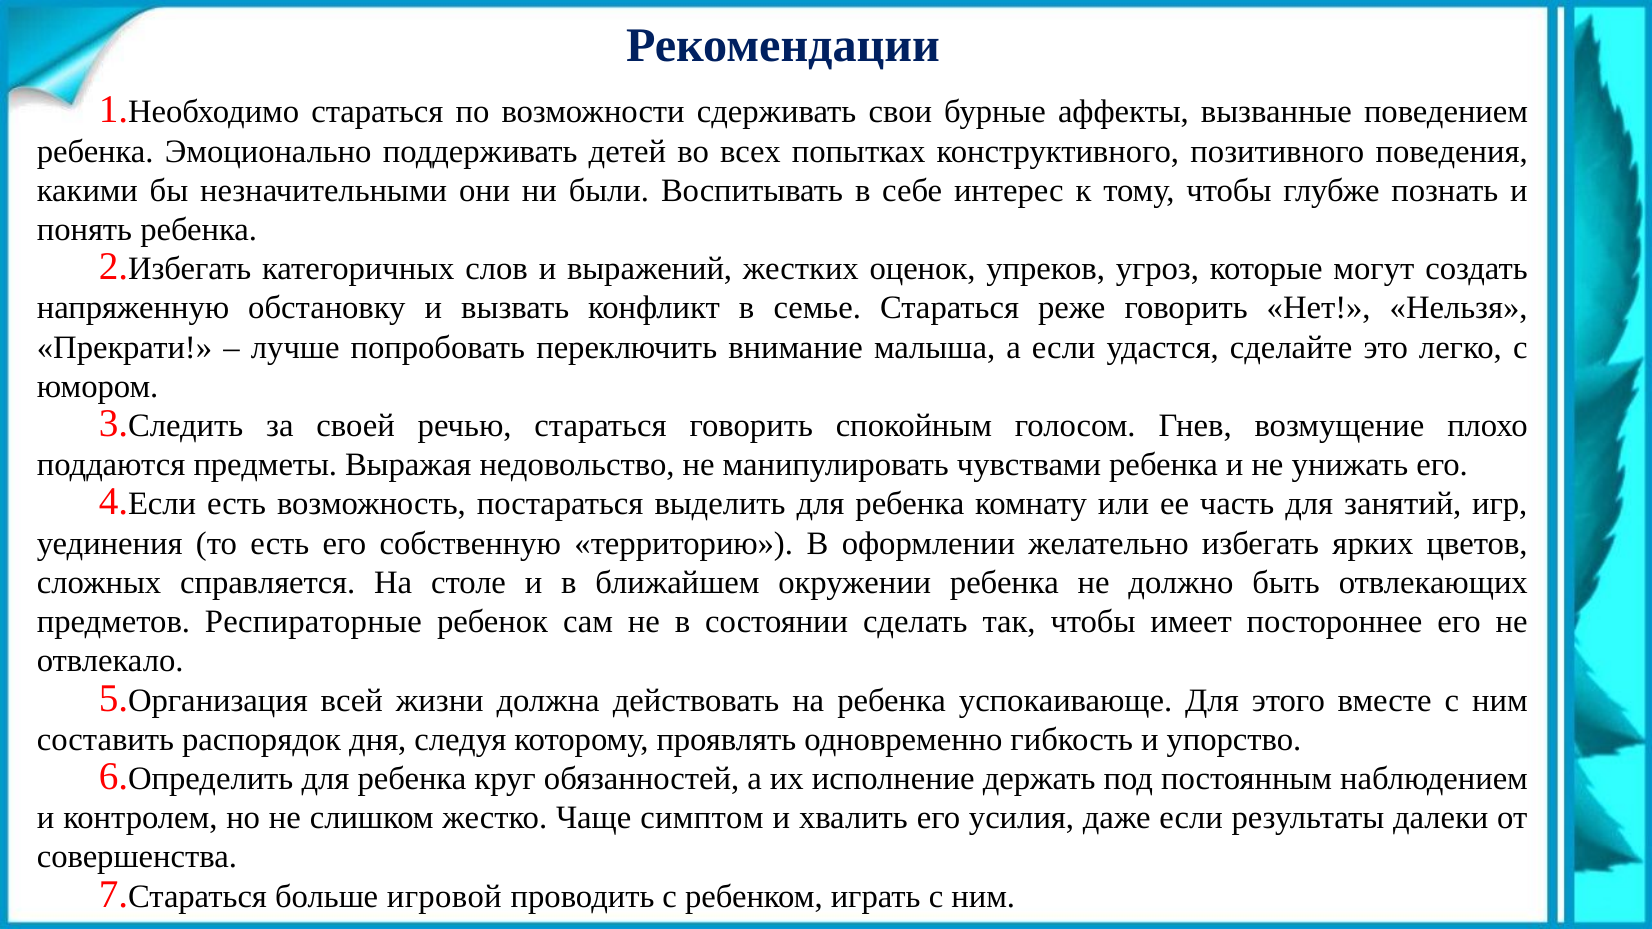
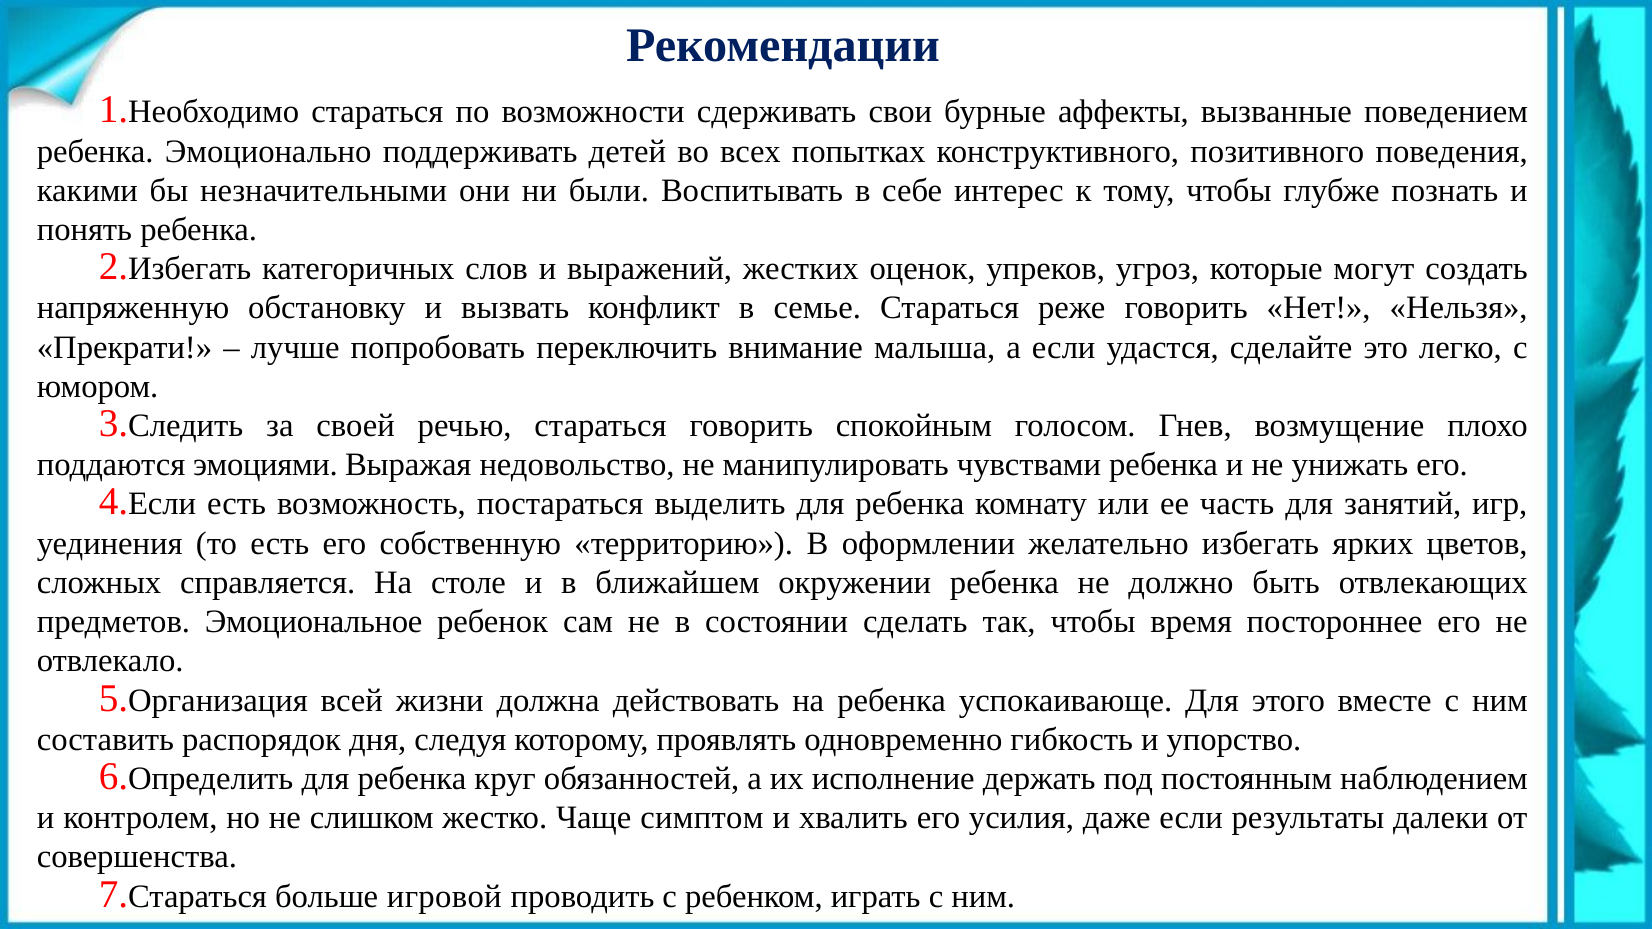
предметы: предметы -> эмоциями
Респираторные: Респираторные -> Эмоциональное
имеет: имеет -> время
